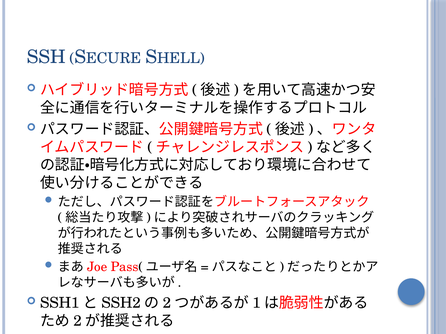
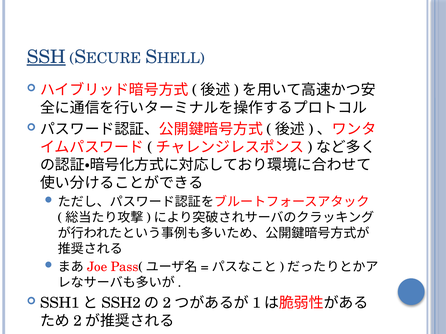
SSH underline: none -> present
